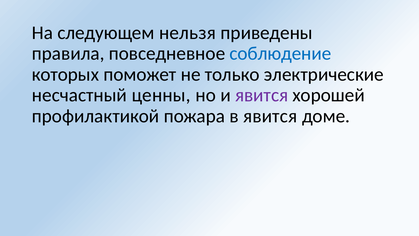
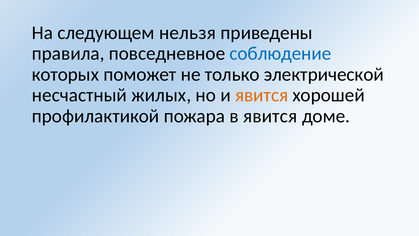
электрические: электрические -> электрической
ценны: ценны -> жилых
явится at (262, 95) colour: purple -> orange
